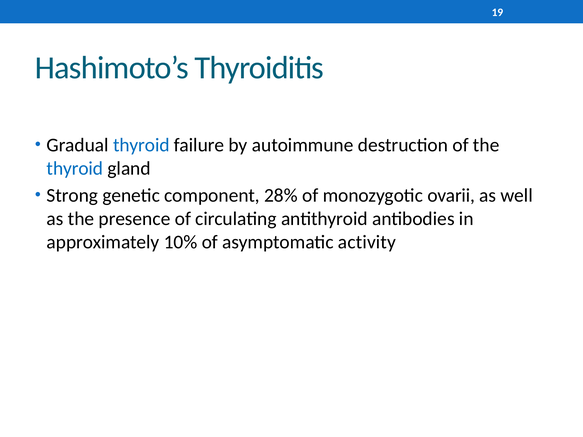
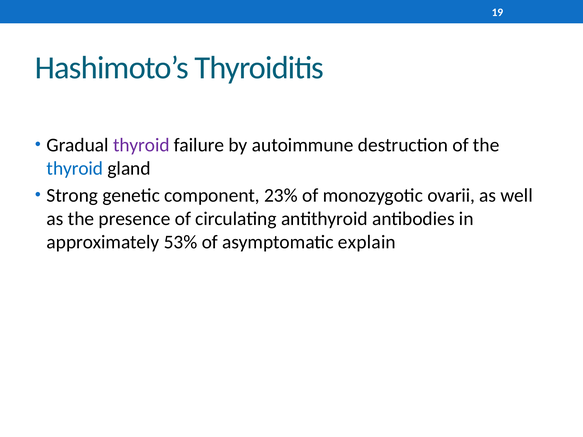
thyroid at (141, 145) colour: blue -> purple
28%: 28% -> 23%
10%: 10% -> 53%
activity: activity -> explain
